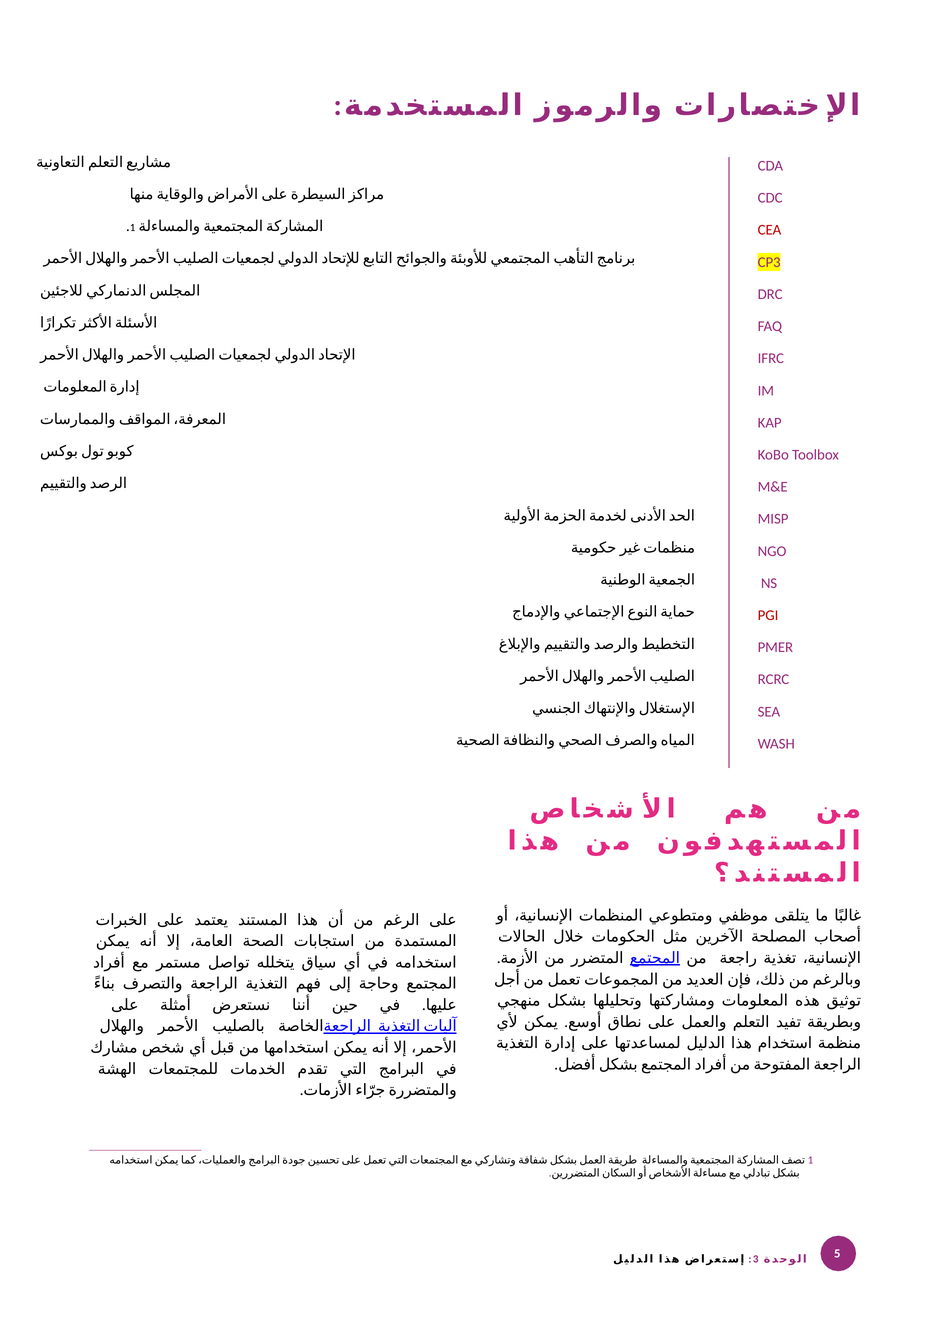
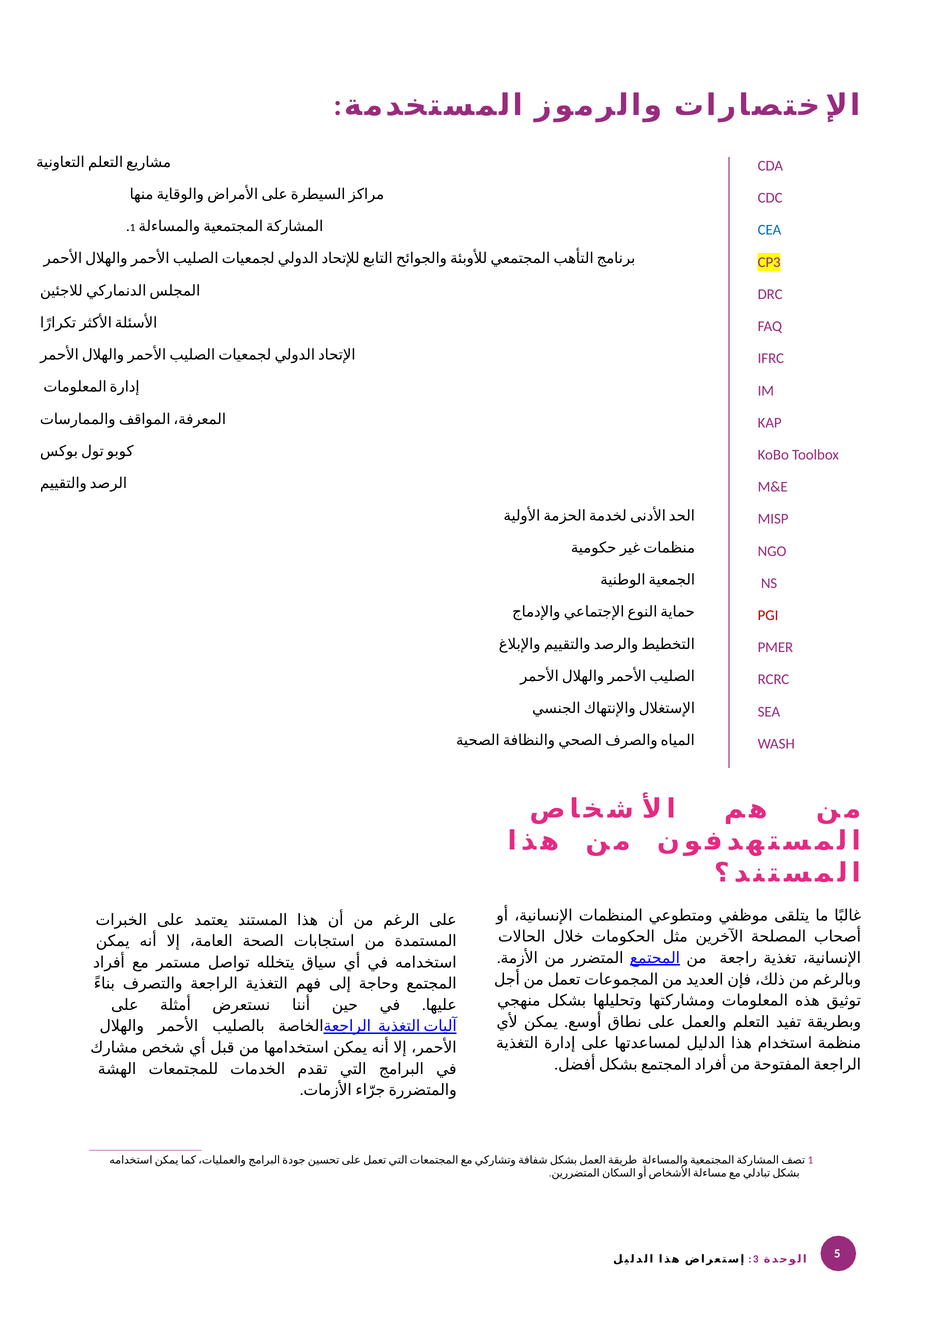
CEA colour: red -> blue
